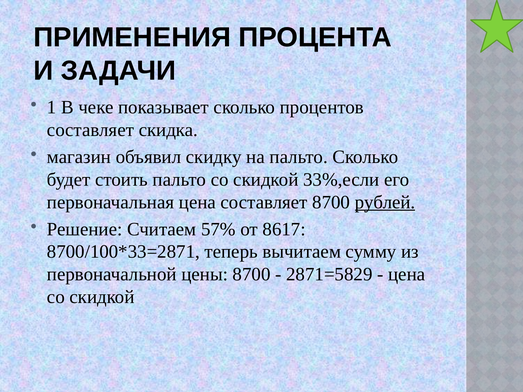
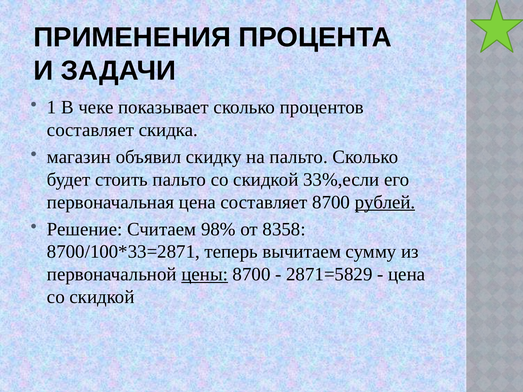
57%: 57% -> 98%
8617: 8617 -> 8358
цены underline: none -> present
